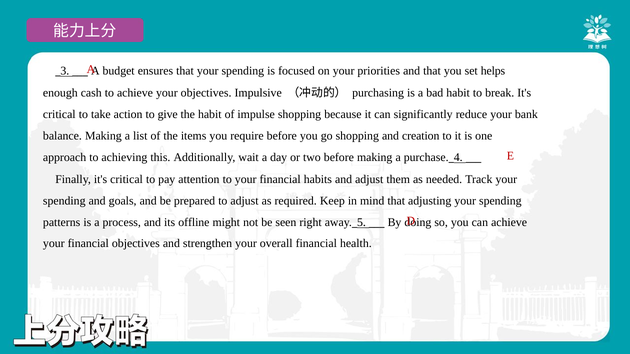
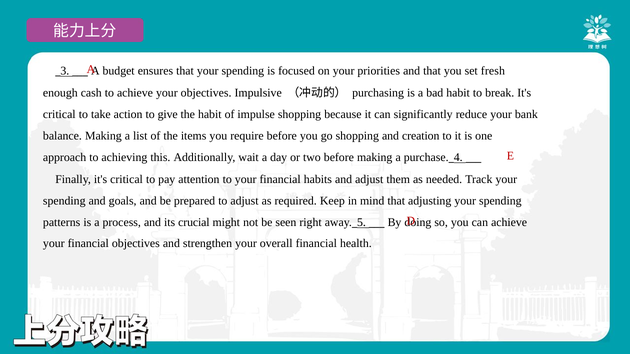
helps: helps -> fresh
offline: offline -> crucial
